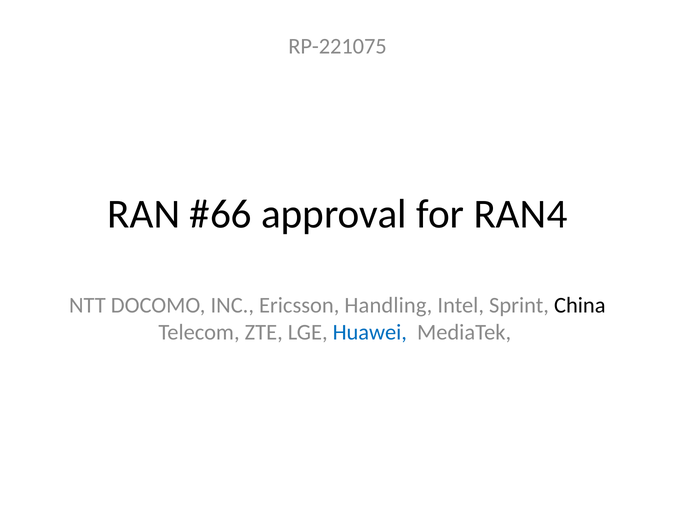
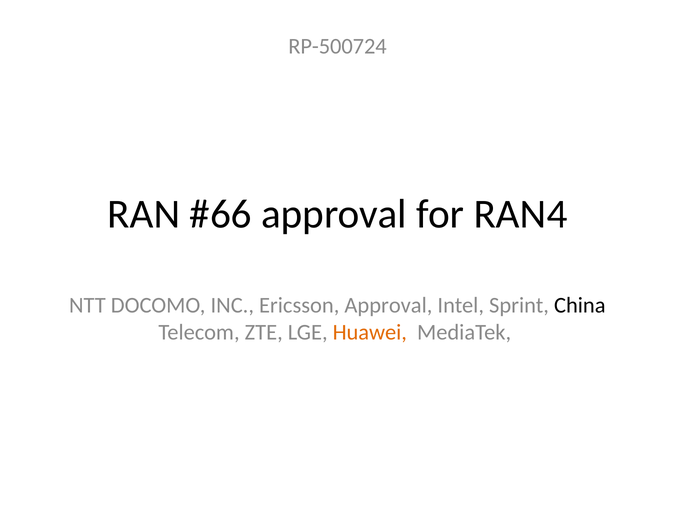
RP-221075: RP-221075 -> RP-500724
Ericsson Handling: Handling -> Approval
Huawei colour: blue -> orange
